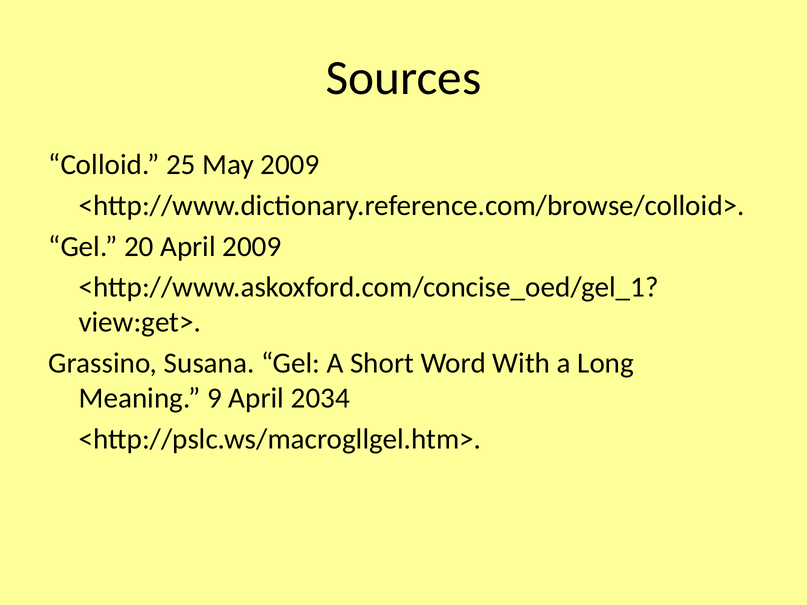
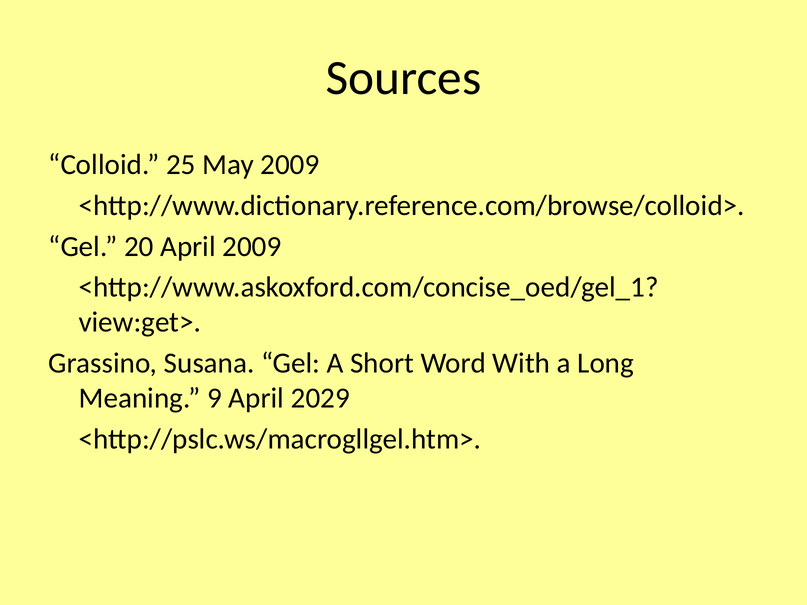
2034: 2034 -> 2029
